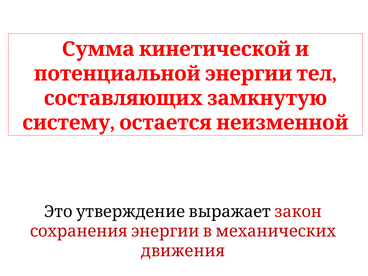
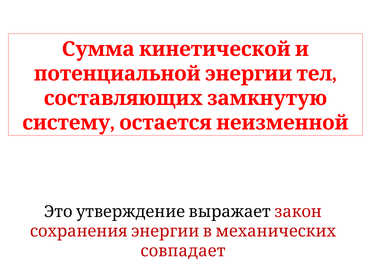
движения: движения -> совпадает
